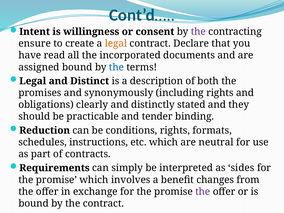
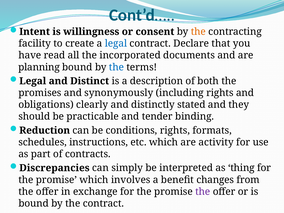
the at (198, 32) colour: purple -> orange
ensure: ensure -> facility
legal at (116, 44) colour: orange -> blue
assigned: assigned -> planning
neutral: neutral -> activity
Requirements: Requirements -> Discrepancies
sides: sides -> thing
